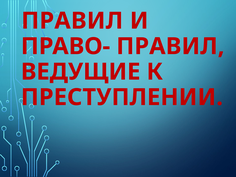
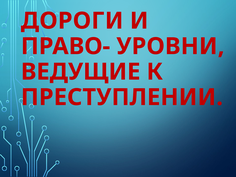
ПРАВИЛ at (72, 21): ПРАВИЛ -> ДОРОГИ
ПРАВО- ПРАВИЛ: ПРАВИЛ -> УРОВНИ
